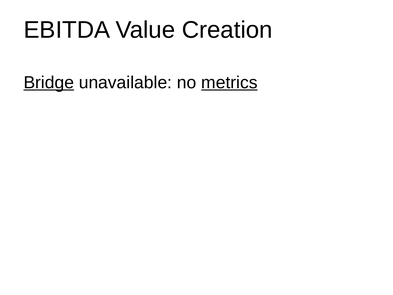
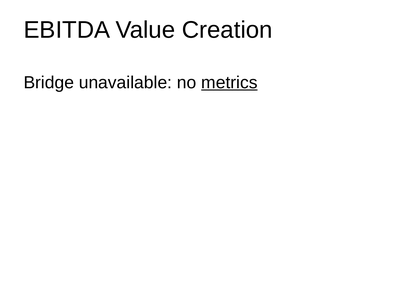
Bridge underline: present -> none
